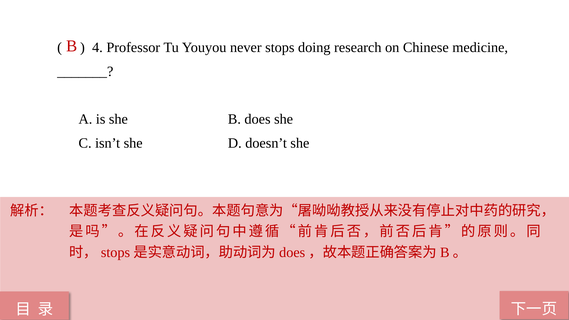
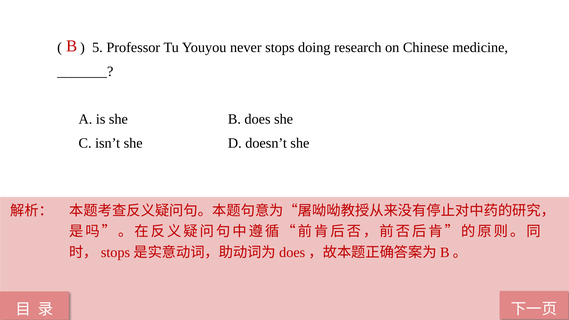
4: 4 -> 5
